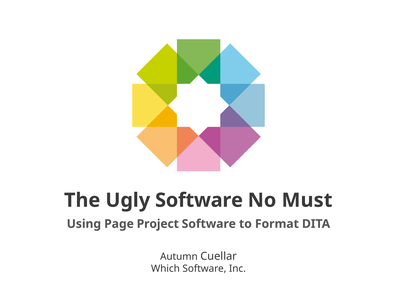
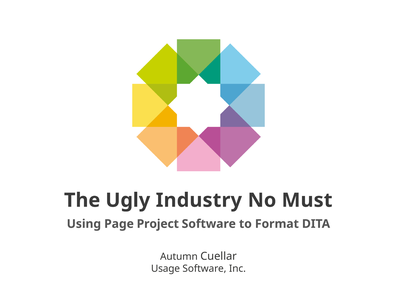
Ugly Software: Software -> Industry
Which: Which -> Usage
